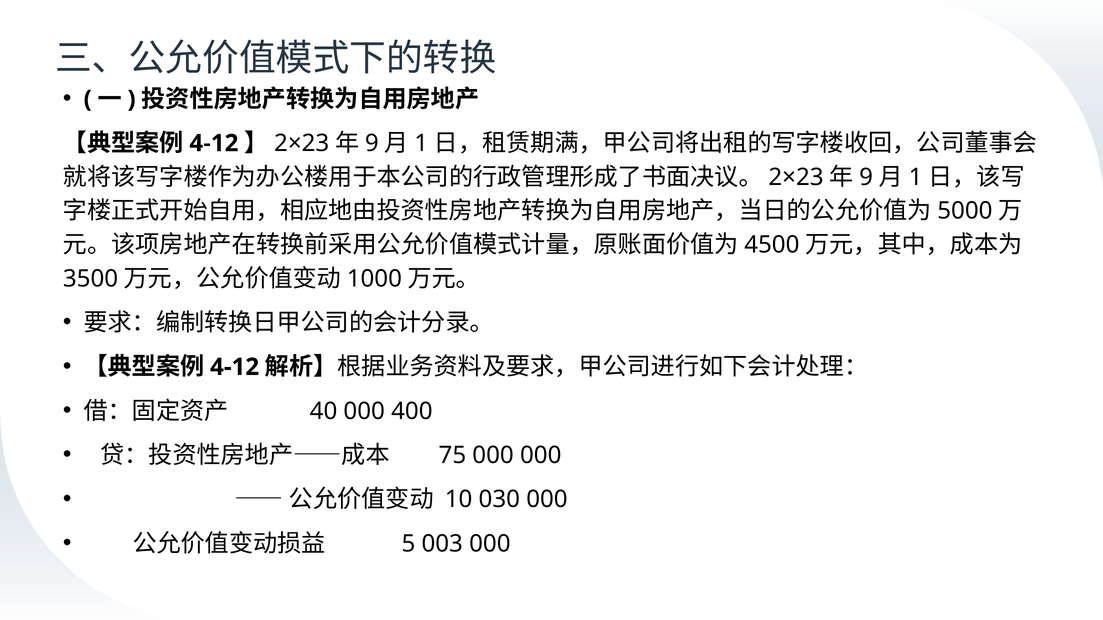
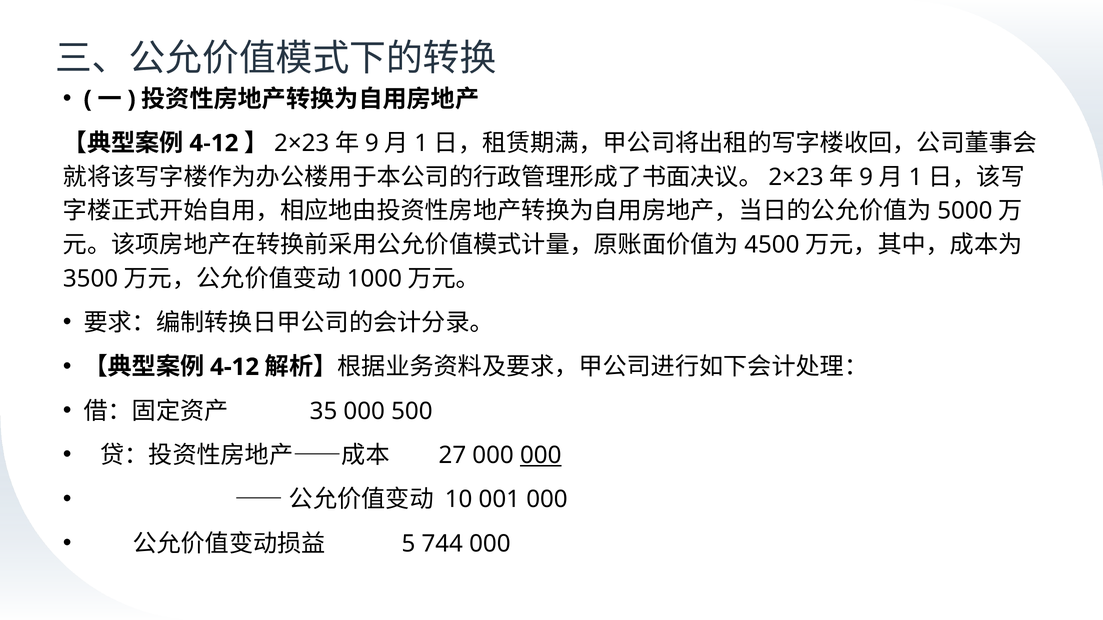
40: 40 -> 35
400: 400 -> 500
75: 75 -> 27
000 at (541, 456) underline: none -> present
030: 030 -> 001
003: 003 -> 744
